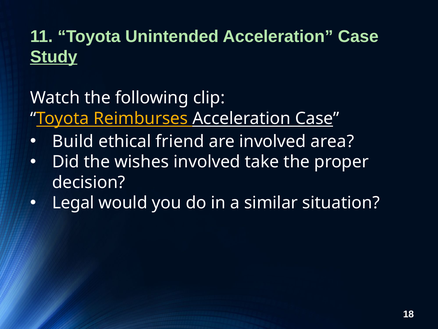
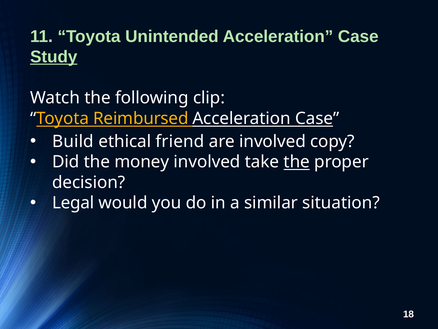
Reimburses: Reimburses -> Reimbursed
area: area -> copy
wishes: wishes -> money
the at (297, 162) underline: none -> present
